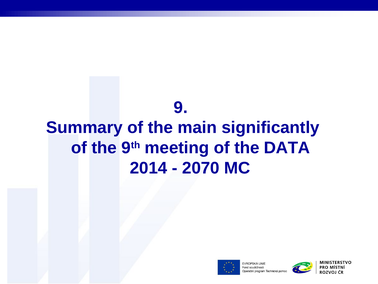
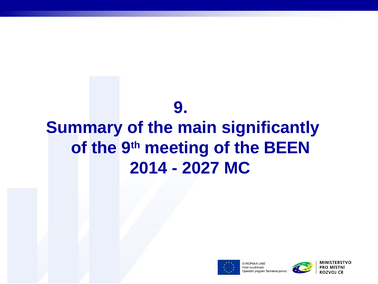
DATA: DATA -> BEEN
2070: 2070 -> 2027
